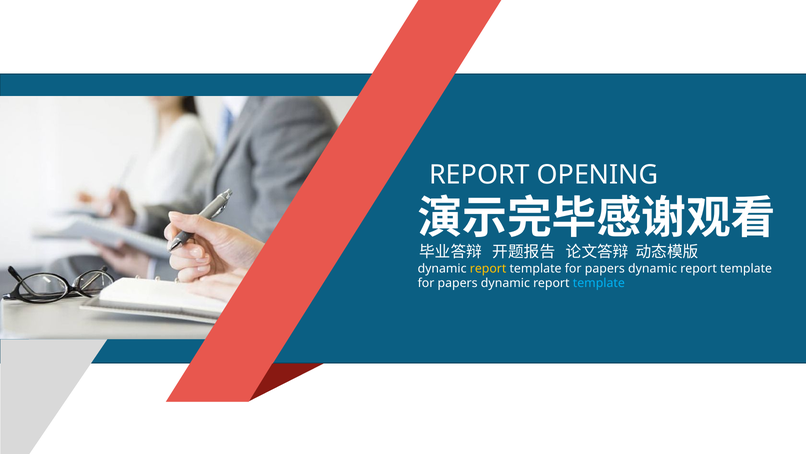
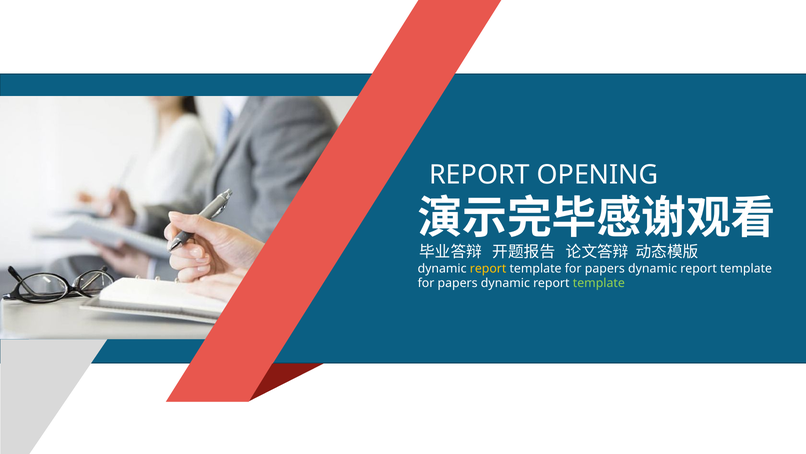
template at (599, 283) colour: light blue -> light green
